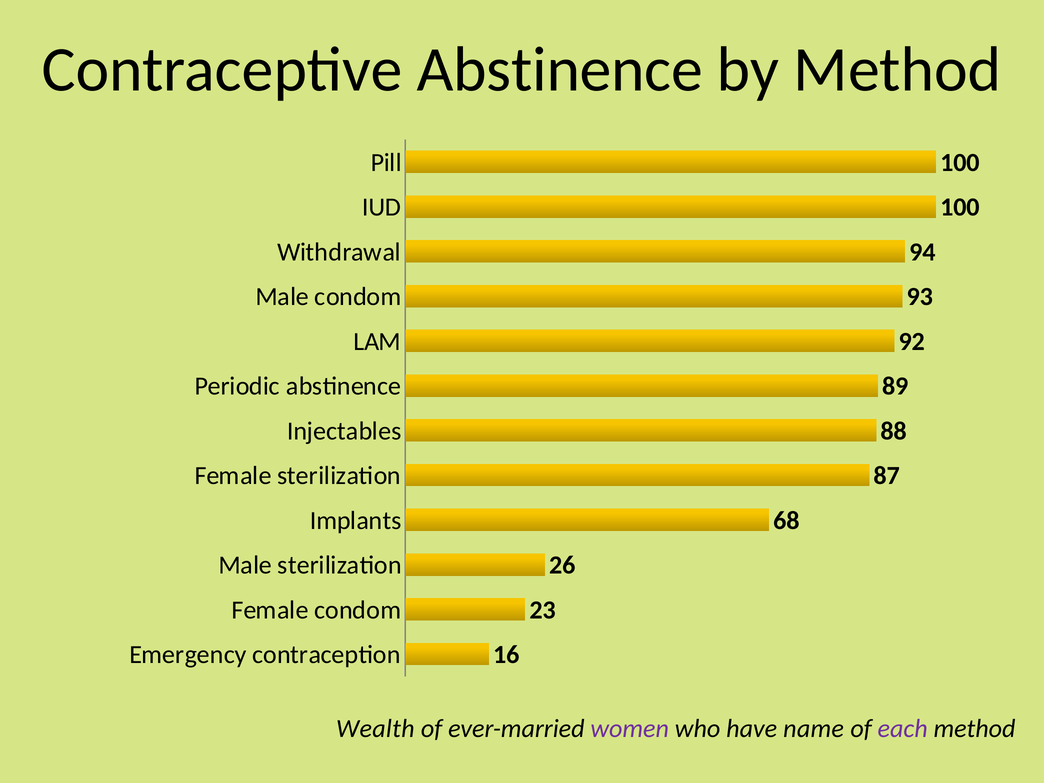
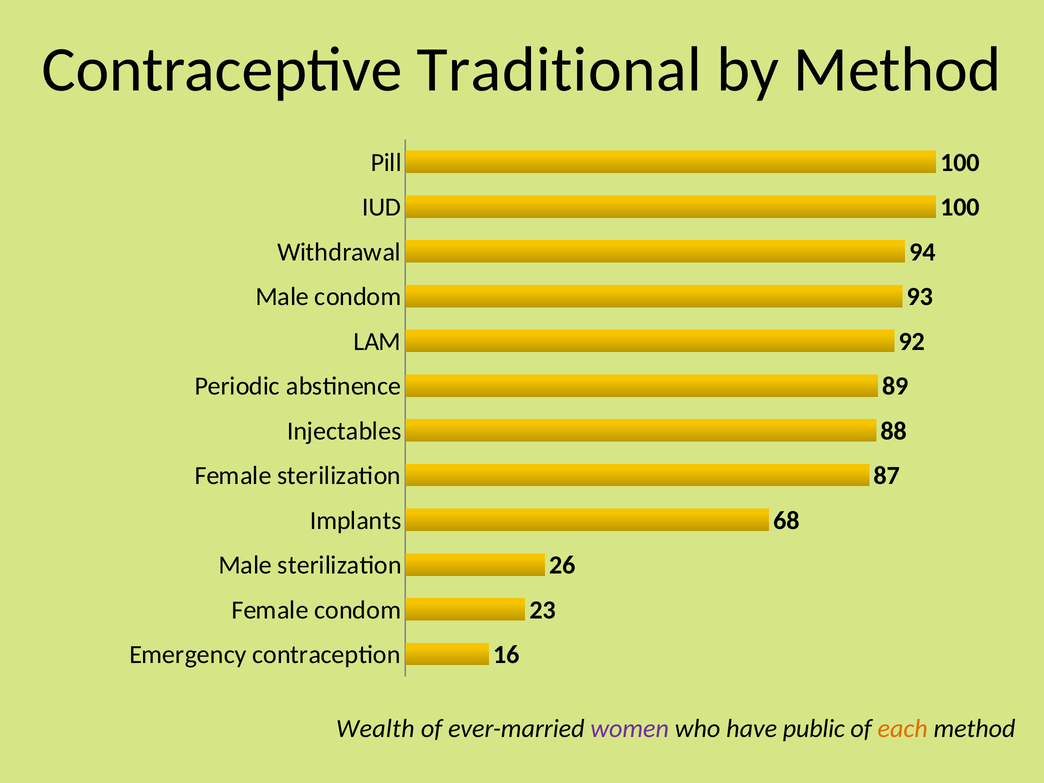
Contraceptive Abstinence: Abstinence -> Traditional
name: name -> public
each colour: purple -> orange
